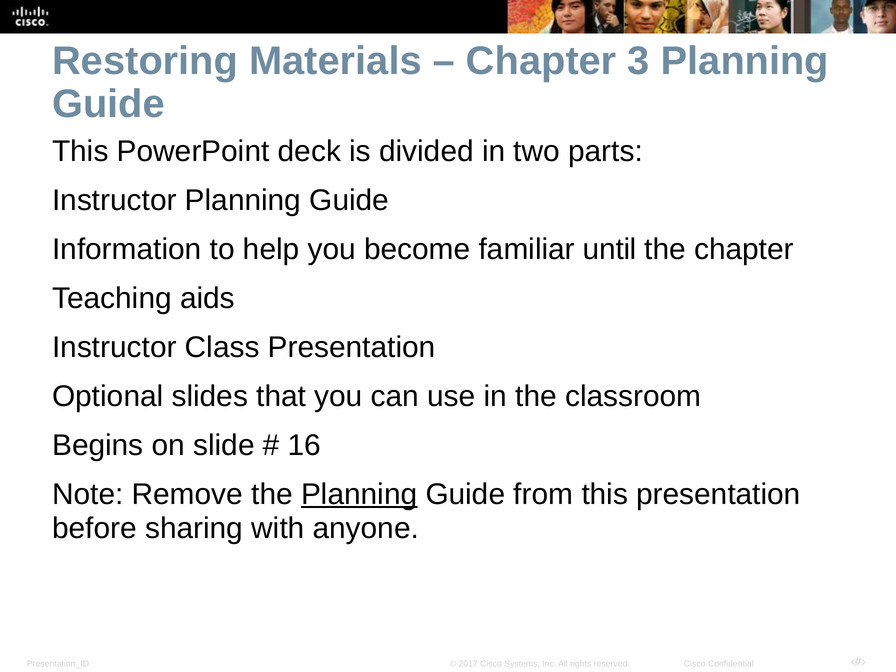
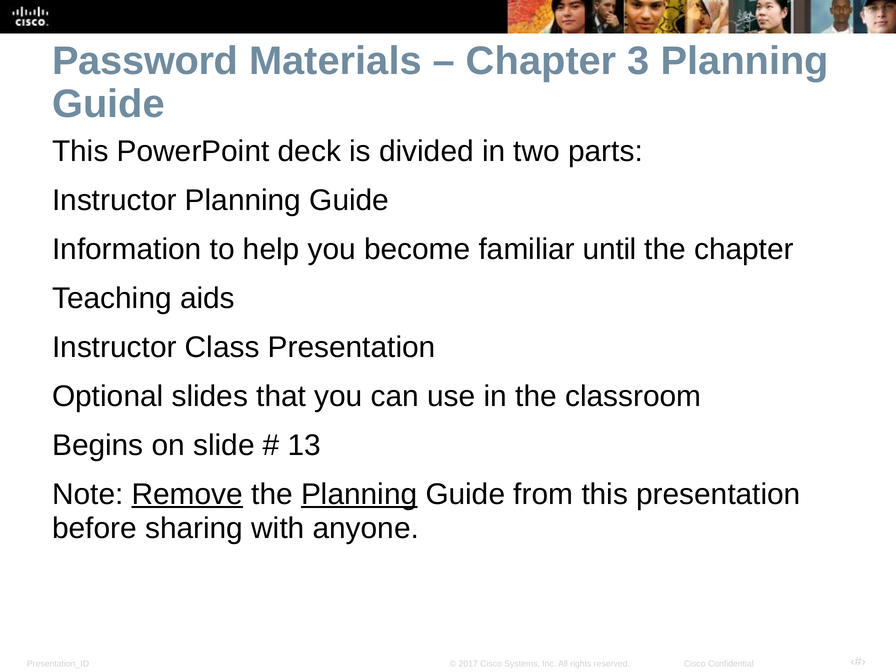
Restoring: Restoring -> Password
16: 16 -> 13
Remove underline: none -> present
